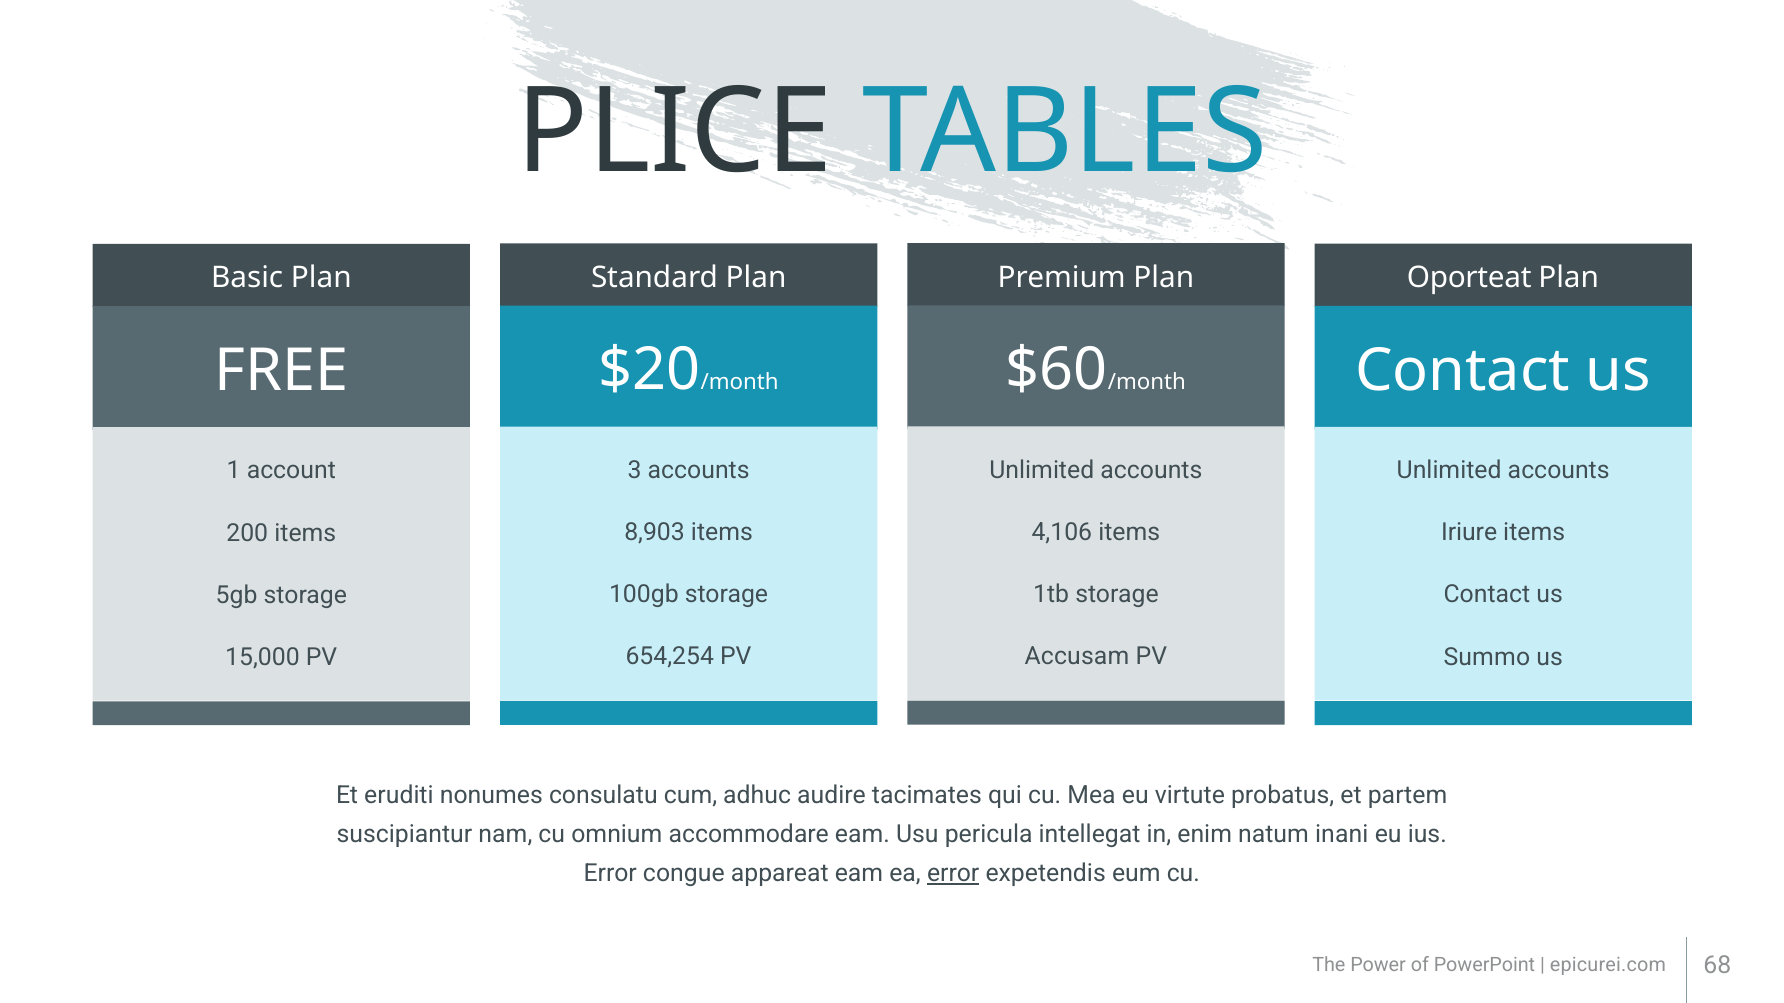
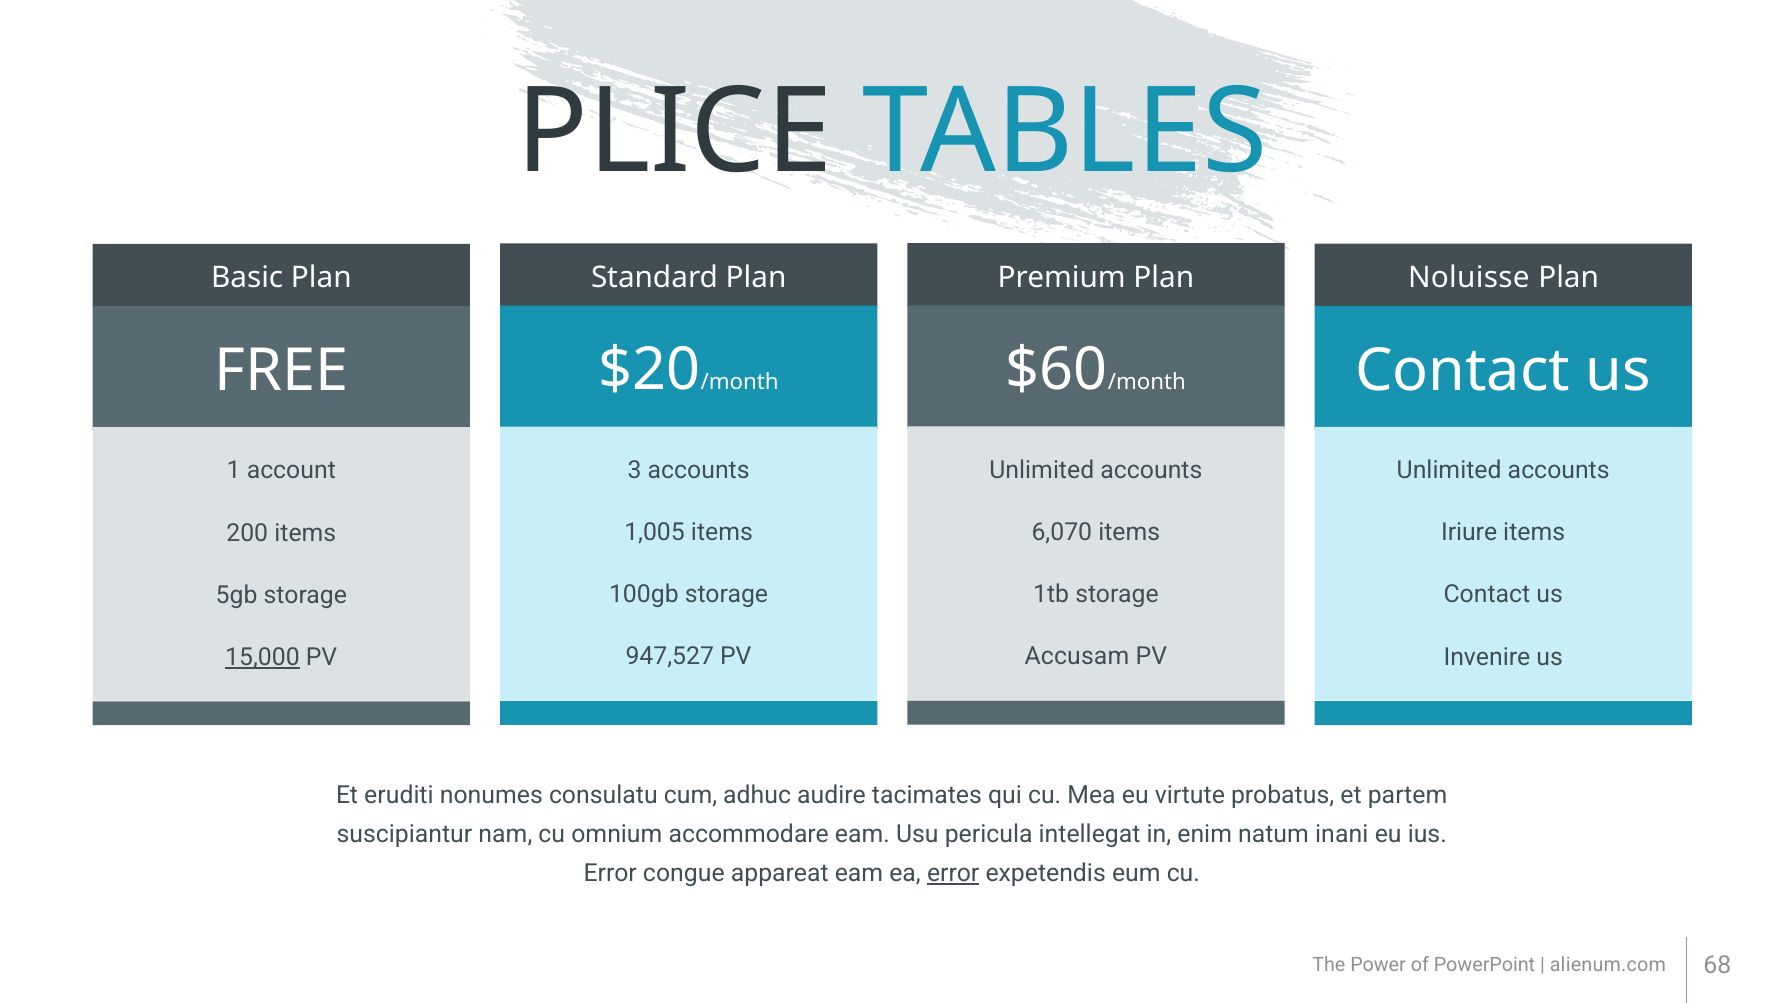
Oporteat: Oporteat -> Noluisse
4,106: 4,106 -> 6,070
8,903: 8,903 -> 1,005
654,254: 654,254 -> 947,527
Summo: Summo -> Invenire
15,000 underline: none -> present
epicurei.com: epicurei.com -> alienum.com
